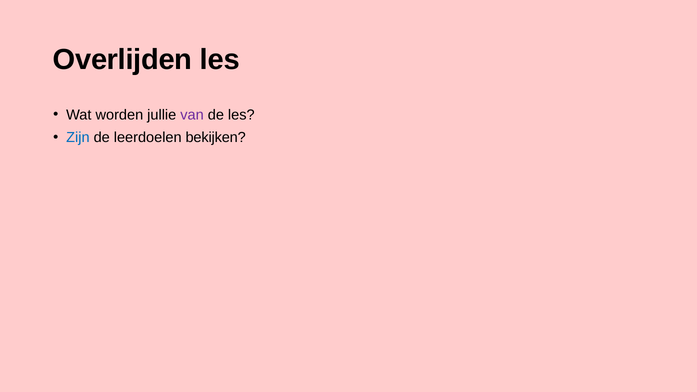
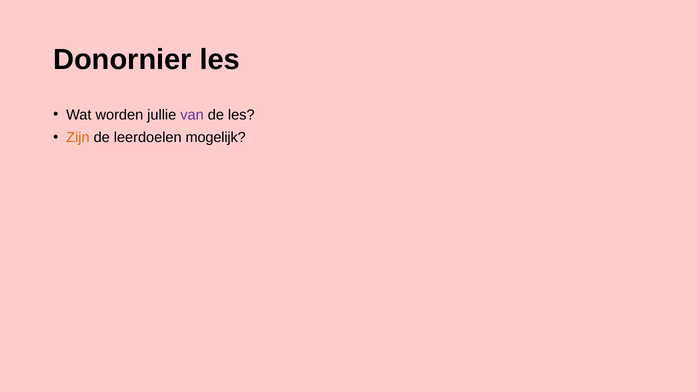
Overlijden: Overlijden -> Donornier
Zijn colour: blue -> orange
bekijken: bekijken -> mogelijk
